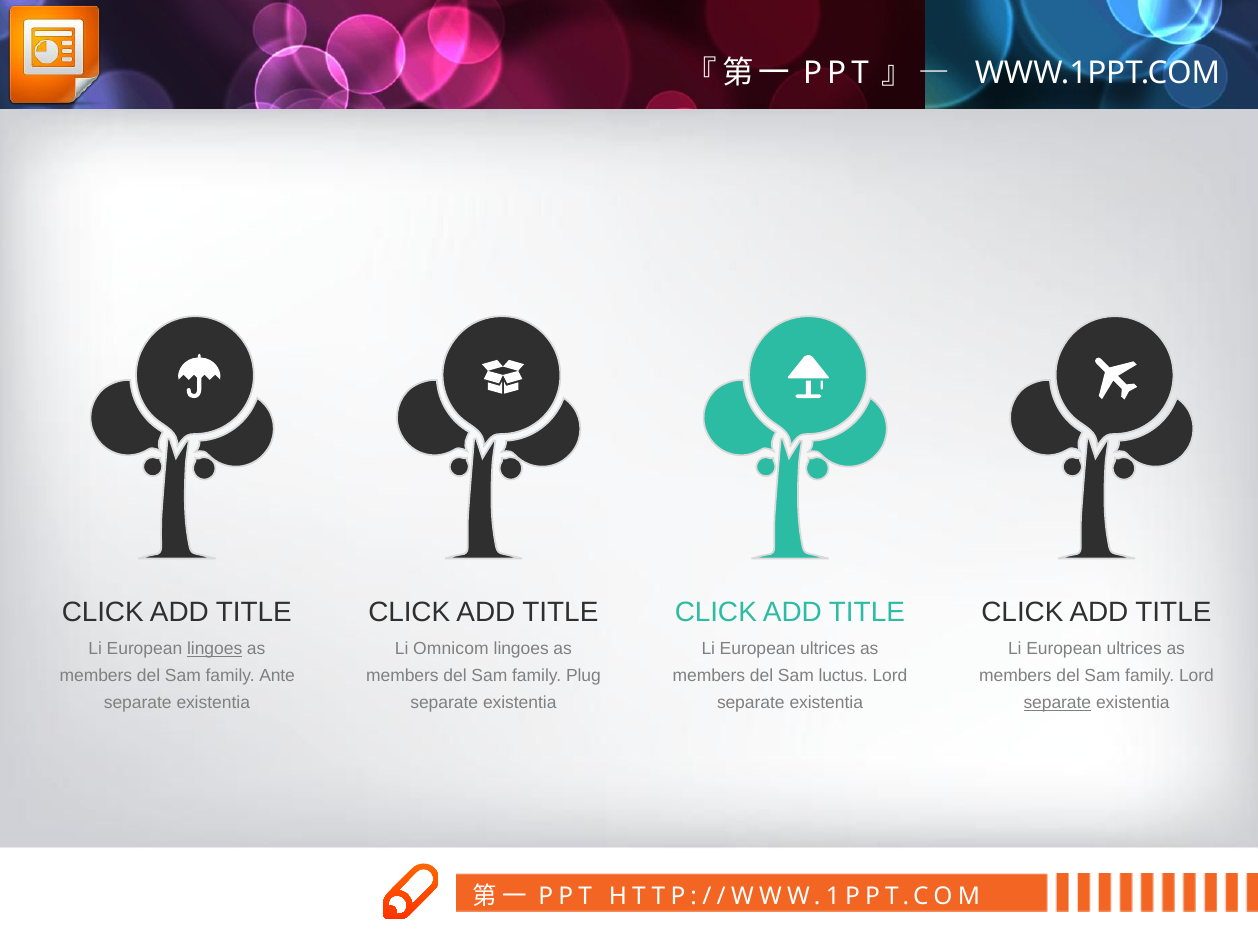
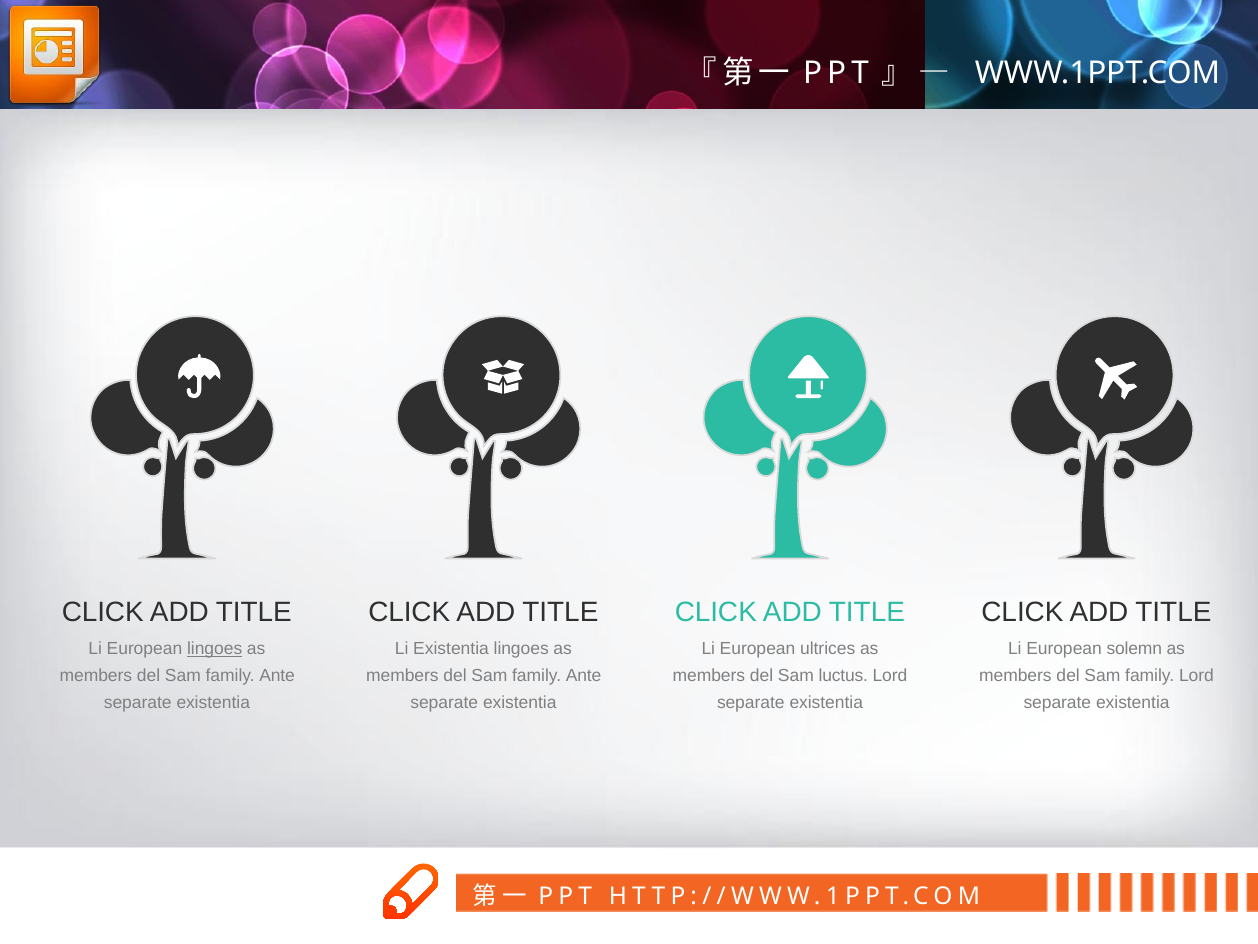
Li Omnicom: Omnicom -> Existentia
ultrices at (1134, 648): ultrices -> solemn
Plug at (583, 676): Plug -> Ante
separate at (1057, 703) underline: present -> none
